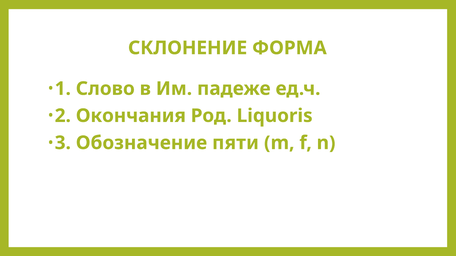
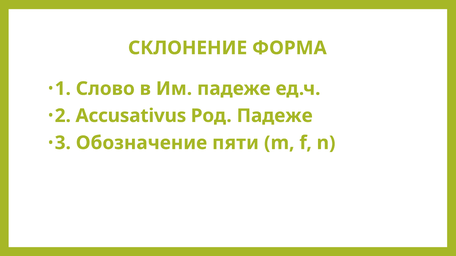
Окончания: Окончания -> Accusativus
Род Liquoris: Liquoris -> Падеже
